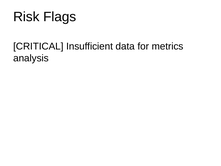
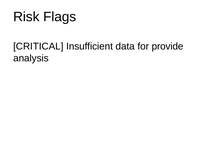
metrics: metrics -> provide
